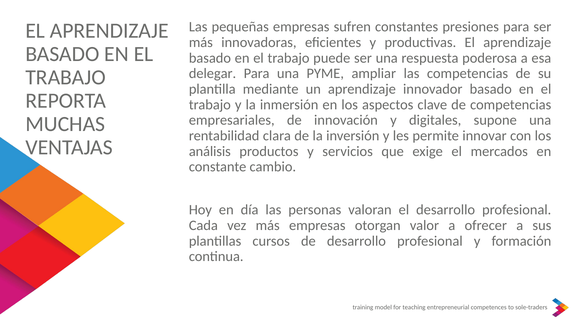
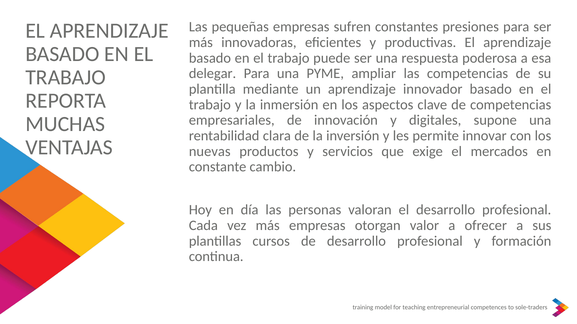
análisis: análisis -> nuevas
